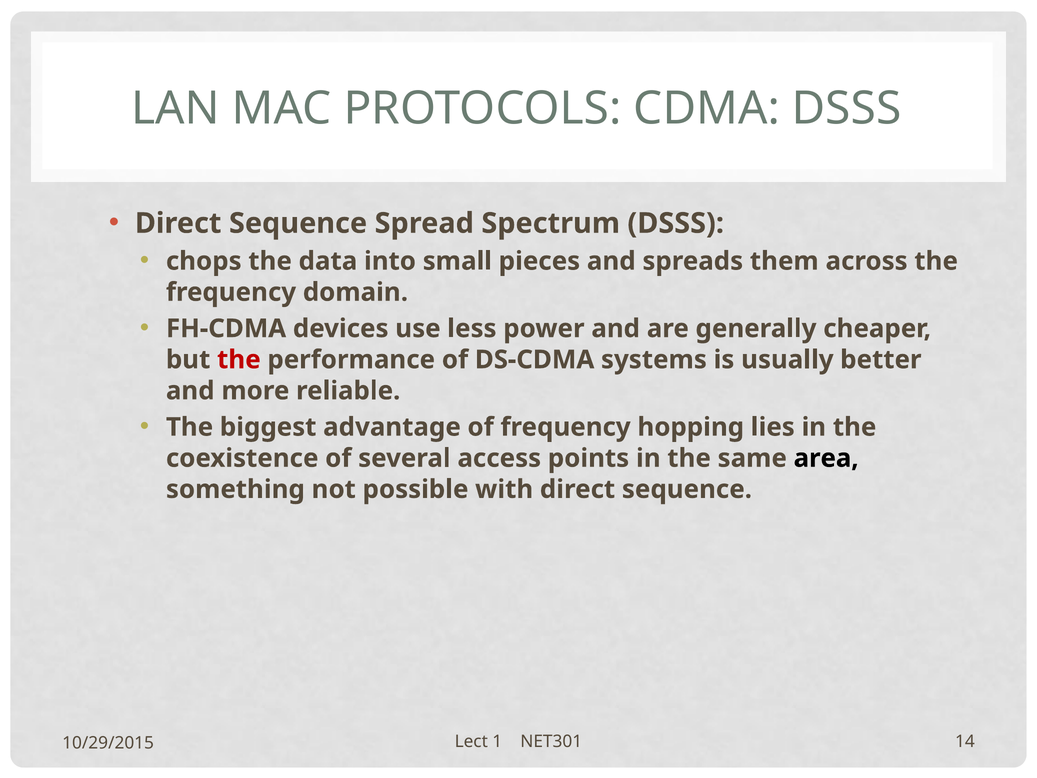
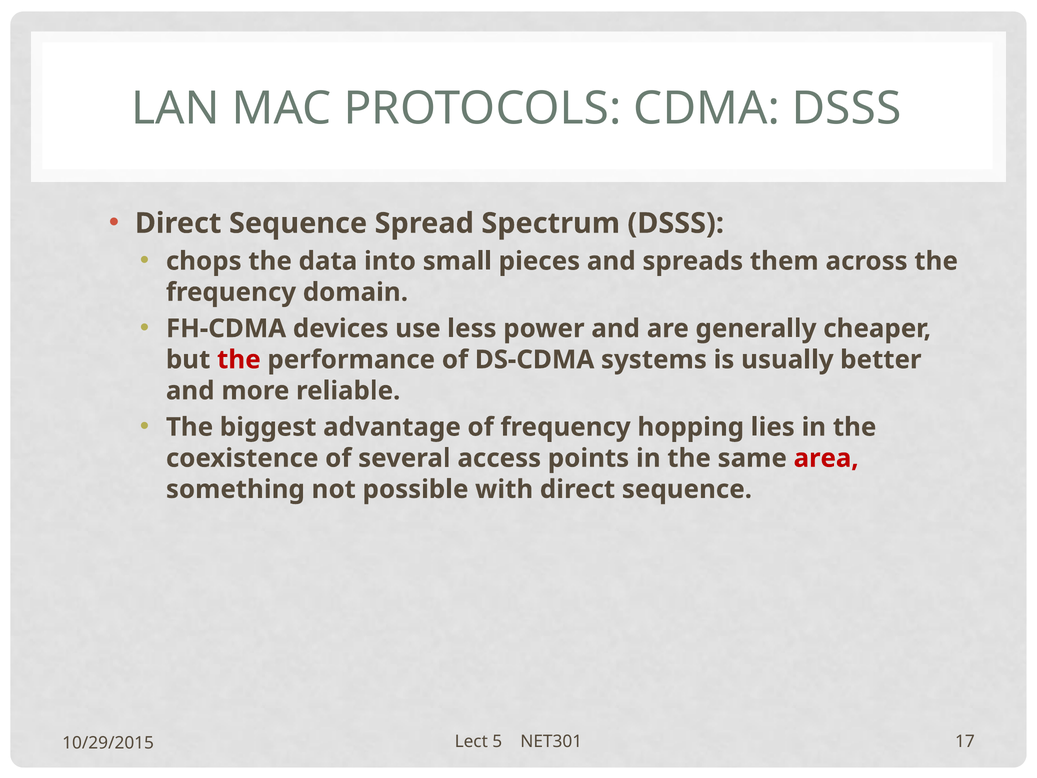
area colour: black -> red
1: 1 -> 5
14: 14 -> 17
